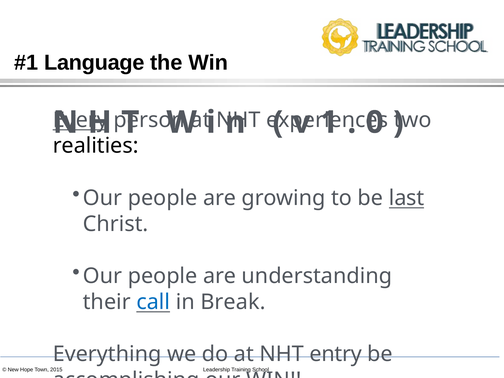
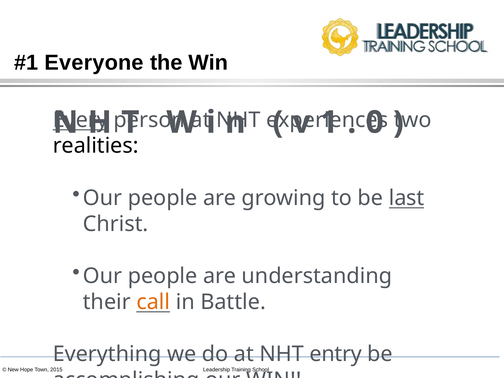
Language: Language -> Everyone
call colour: blue -> orange
Break: Break -> Battle
